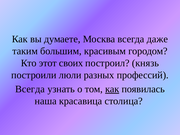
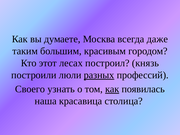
своих: своих -> лесах
разных underline: none -> present
Всегда at (30, 89): Всегда -> Своего
